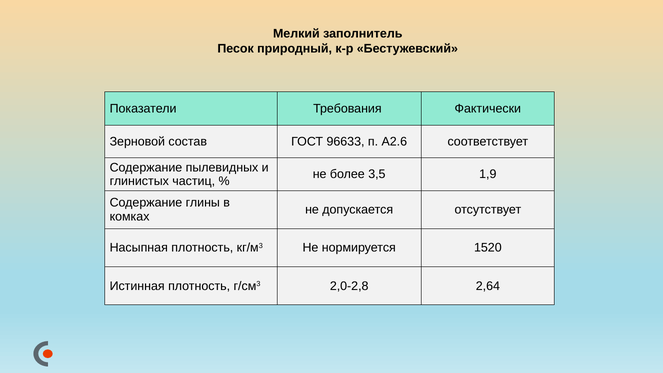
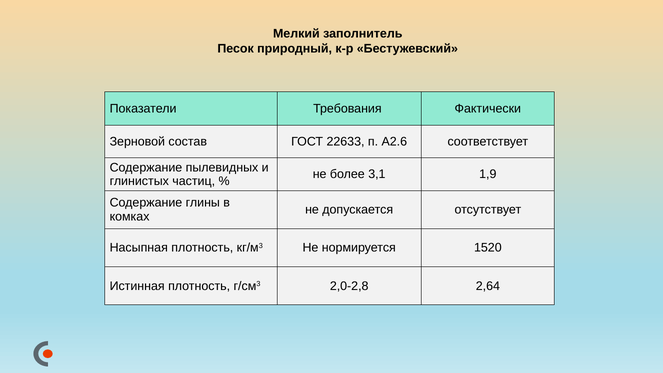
96633: 96633 -> 22633
3,5: 3,5 -> 3,1
